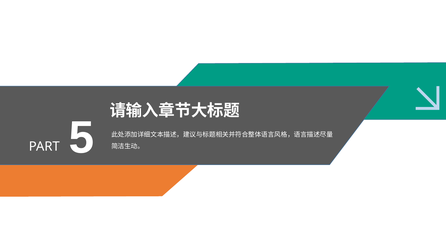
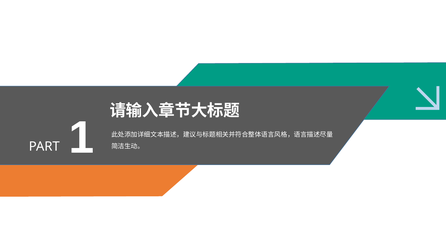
5: 5 -> 1
